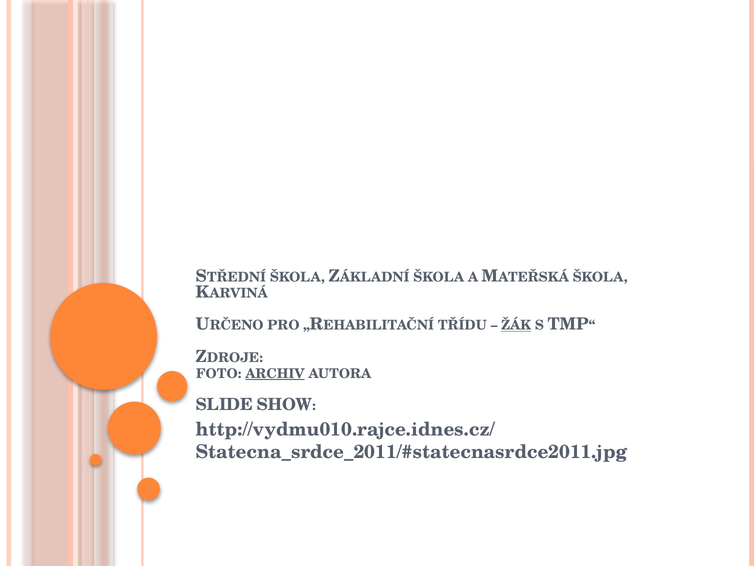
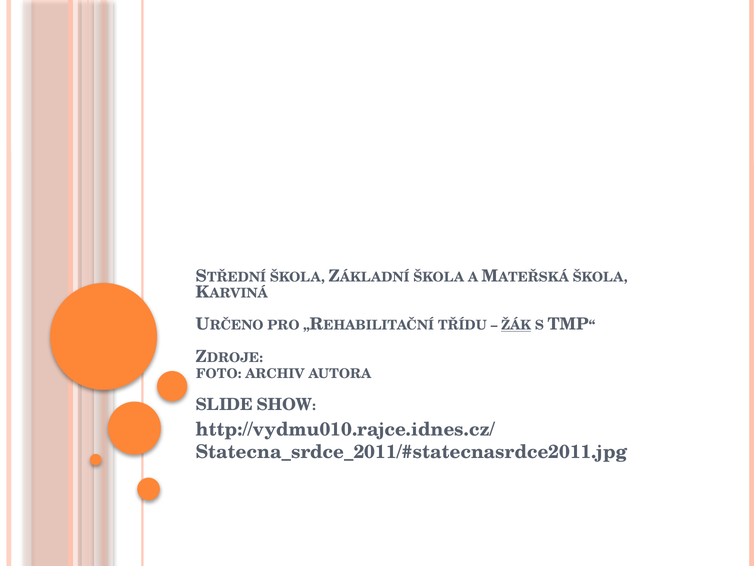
ARCHIV underline: present -> none
